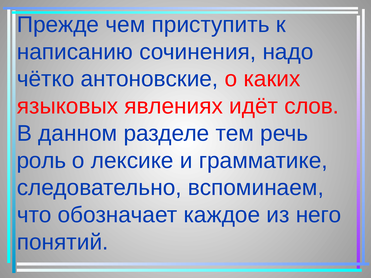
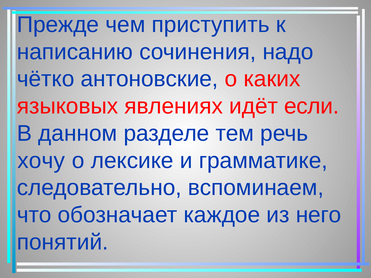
слов: слов -> если
роль: роль -> хочу
